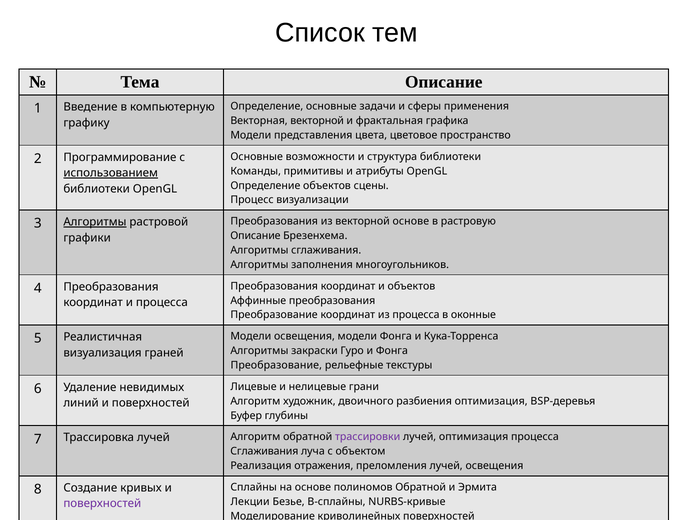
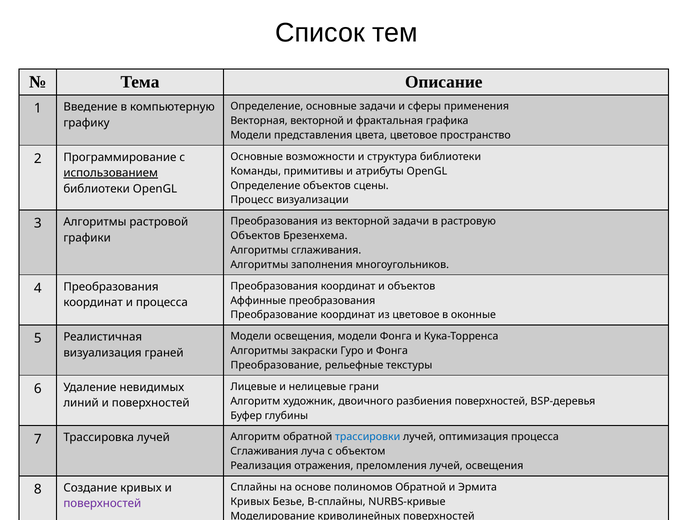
векторной основе: основе -> задачи
Алгоритмы at (95, 222) underline: present -> none
Описание at (255, 236): Описание -> Объектов
из процесса: процесса -> цветовое
разбиения оптимизация: оптимизация -> поверхностей
трассировки colour: purple -> blue
Лекции at (250, 501): Лекции -> Кривых
